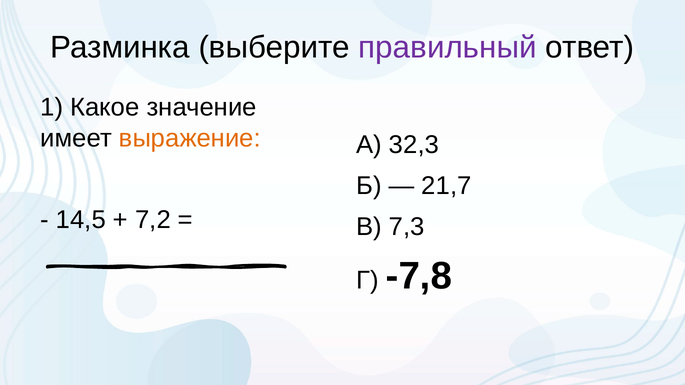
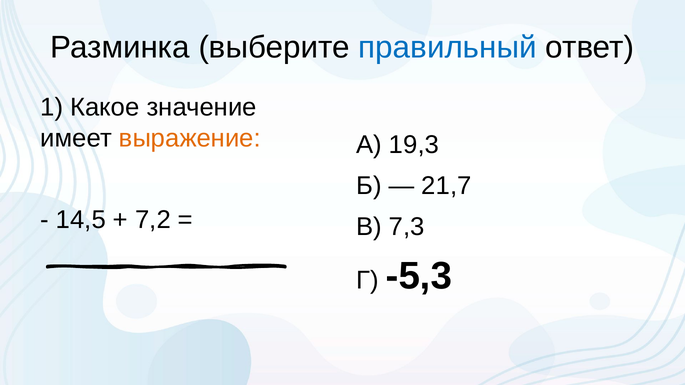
правильный colour: purple -> blue
32,3: 32,3 -> 19,3
-7,8: -7,8 -> -5,3
